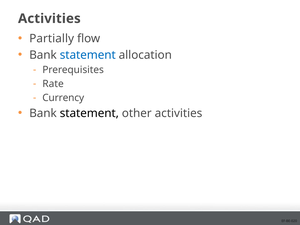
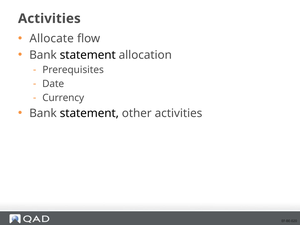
Partially: Partially -> Allocate
statement at (88, 55) colour: blue -> black
Rate: Rate -> Date
